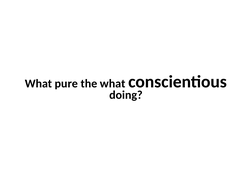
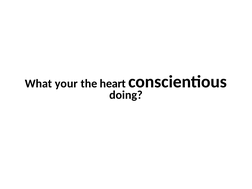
pure: pure -> your
the what: what -> heart
